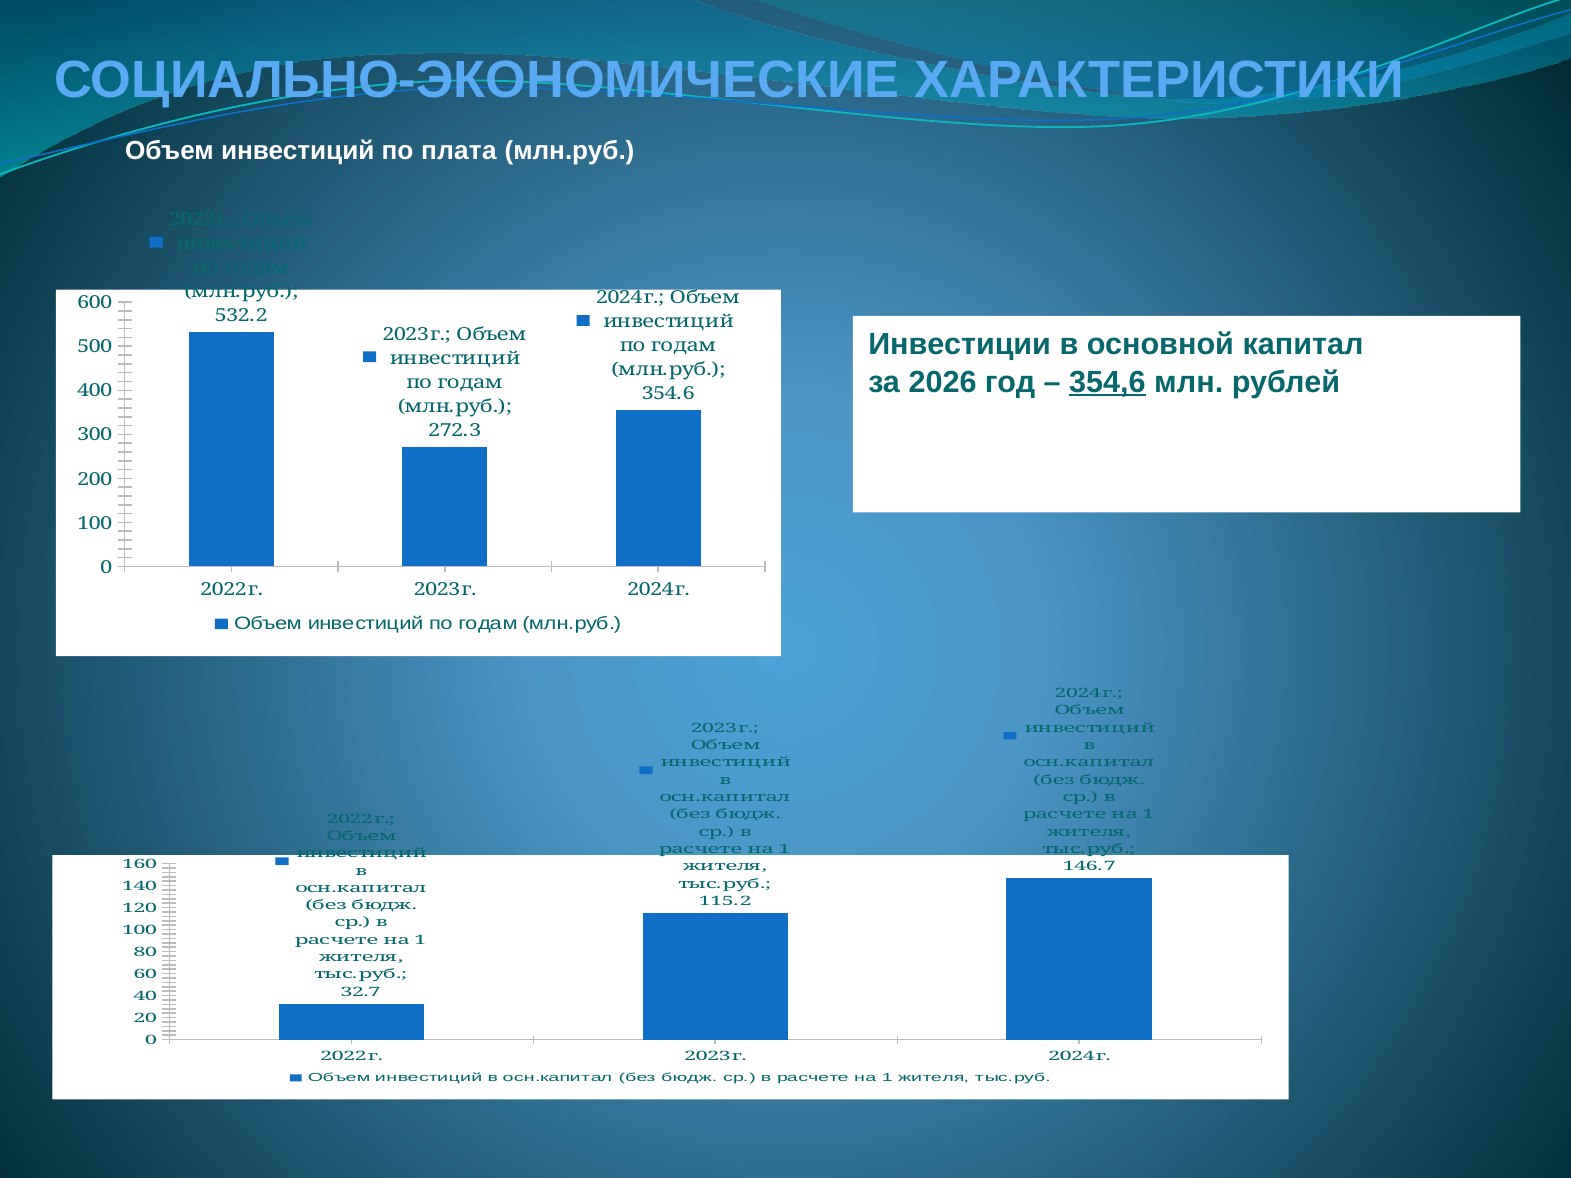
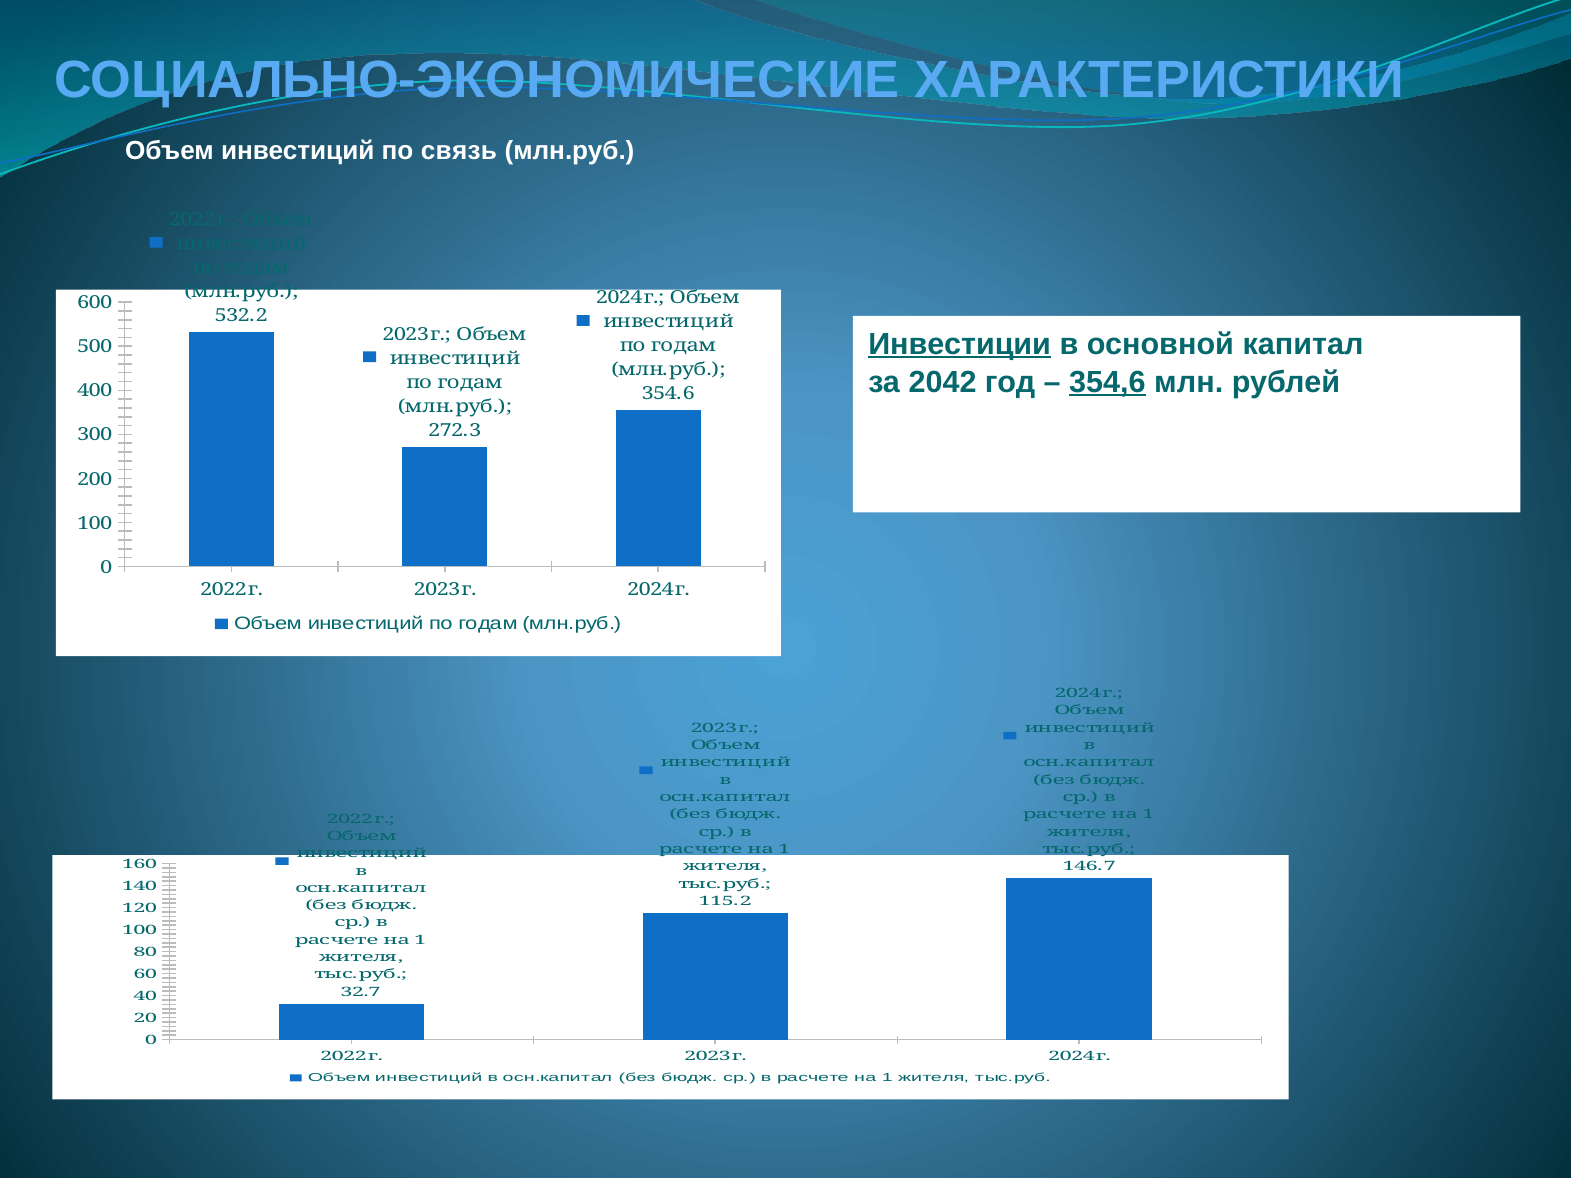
плата: плата -> связь
Инвестиции underline: none -> present
2026: 2026 -> 2042
